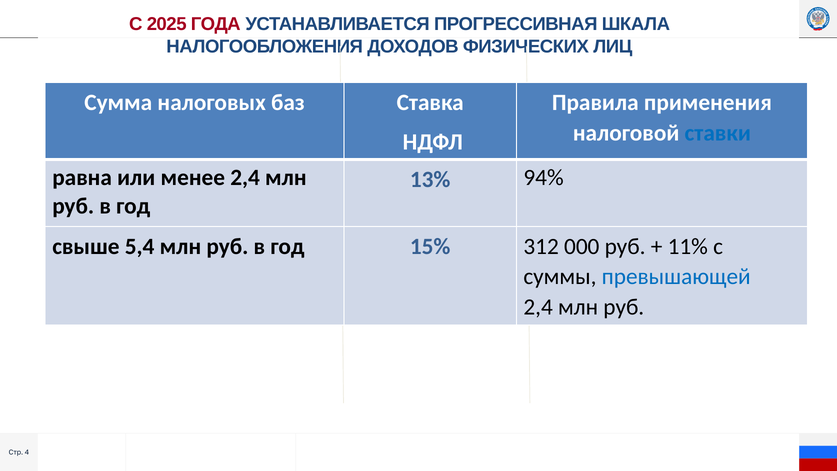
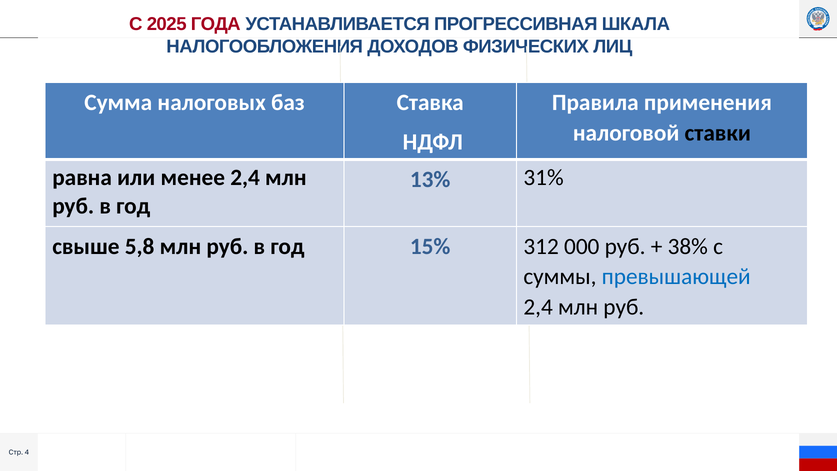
ставки colour: blue -> black
94%: 94% -> 31%
5,4: 5,4 -> 5,8
11%: 11% -> 38%
